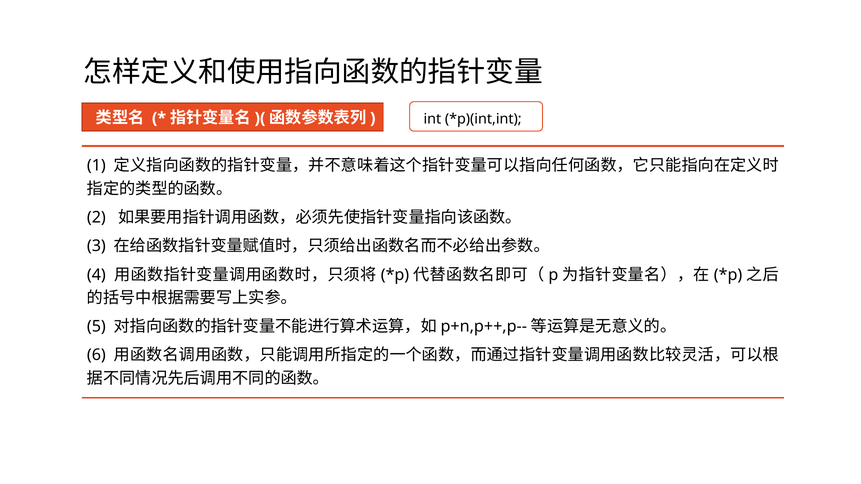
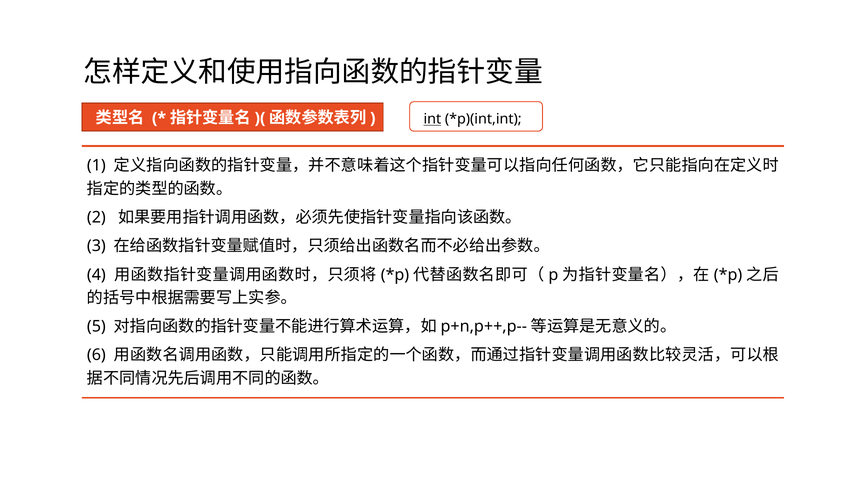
int underline: none -> present
